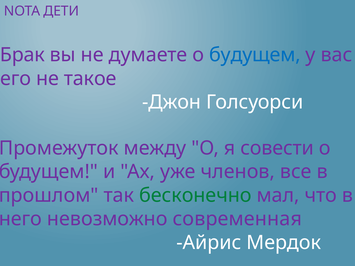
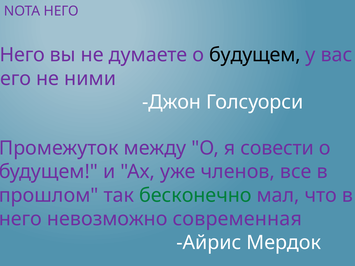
NOTA ДЕТИ: ДЕТИ -> НЕГО
Брак at (22, 55): Брак -> Него
будущем at (255, 55) colour: blue -> black
такое: такое -> ними
